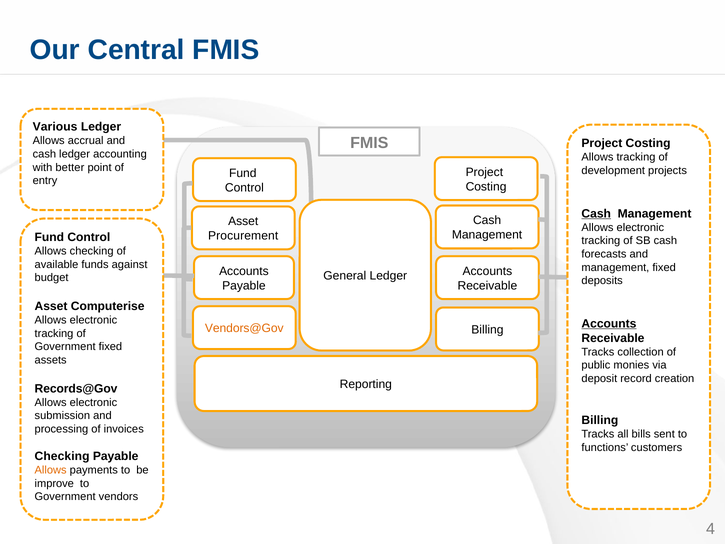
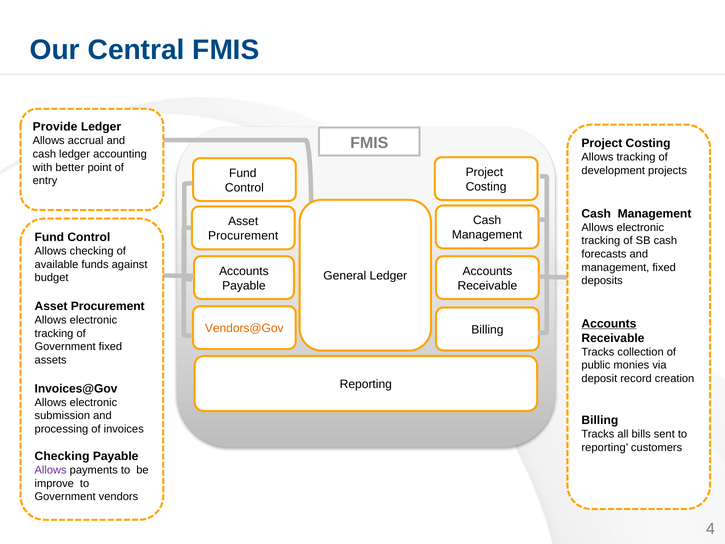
Various: Various -> Provide
Cash at (596, 213) underline: present -> none
Computerise at (108, 306): Computerise -> Procurement
Records@Gov: Records@Gov -> Invoices@Gov
functions at (605, 447): functions -> reporting
Allows at (51, 470) colour: orange -> purple
